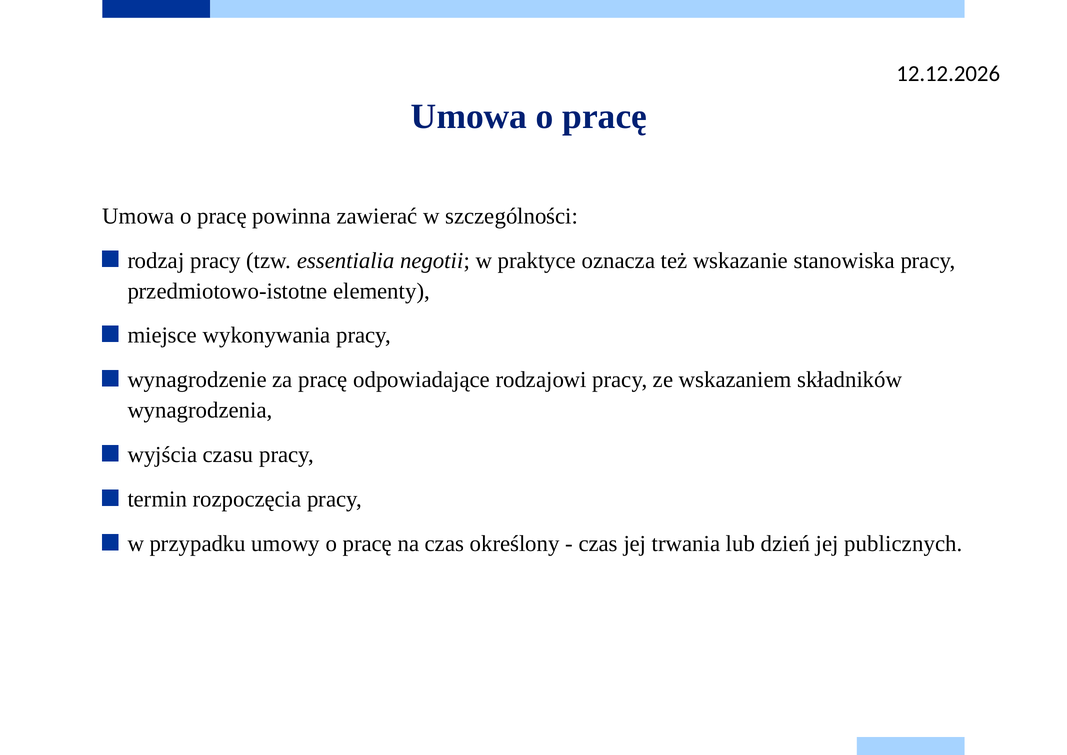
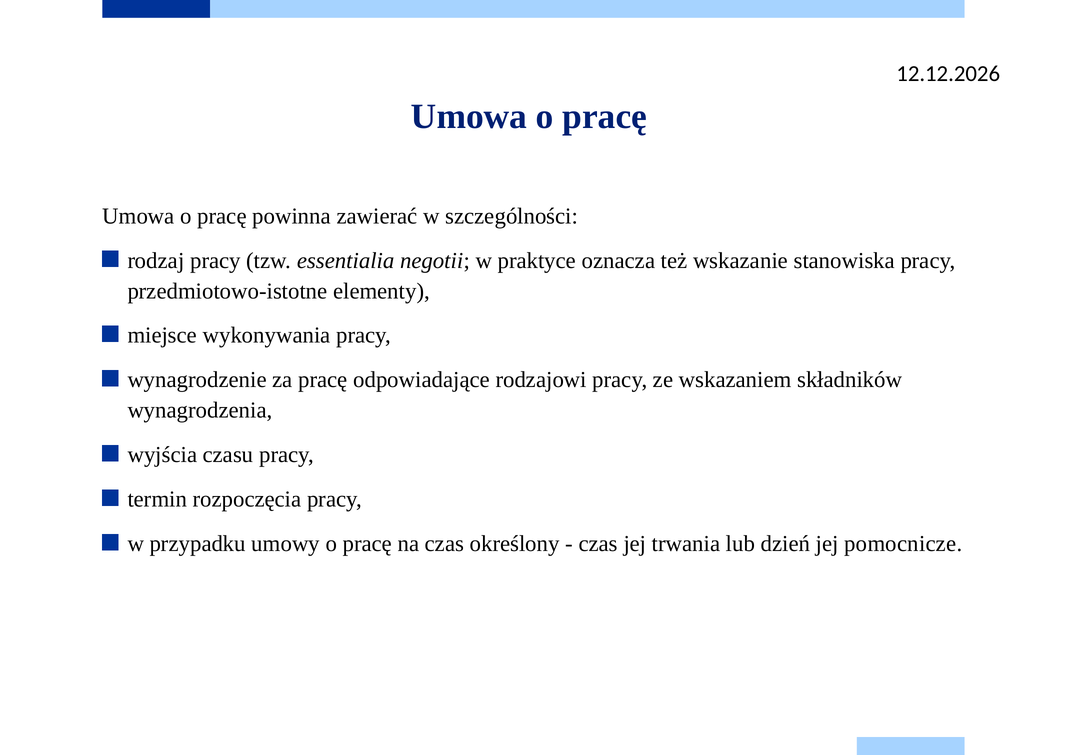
publicznych: publicznych -> pomocnicze
